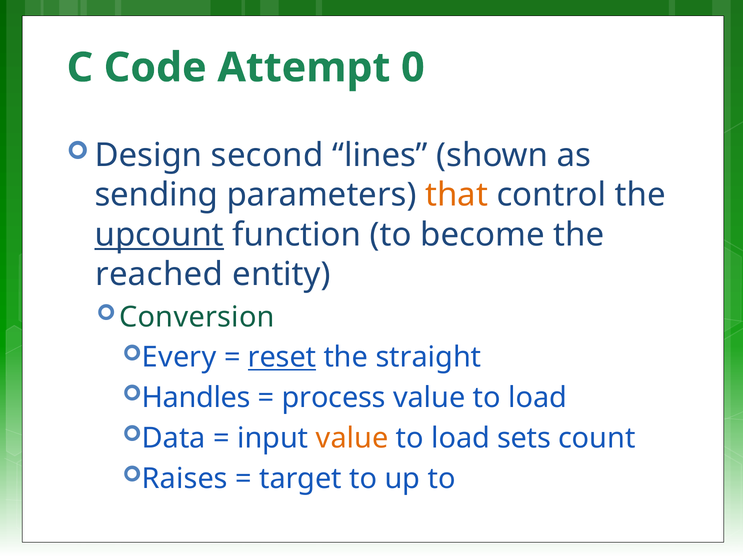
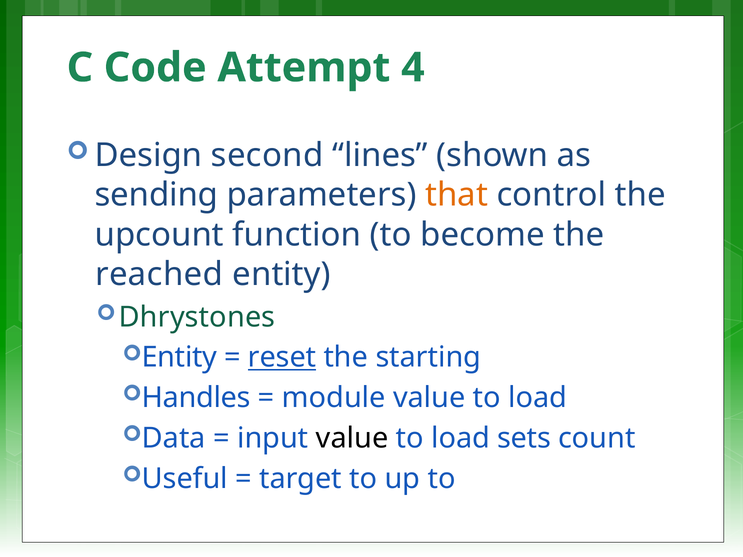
0: 0 -> 4
upcount underline: present -> none
Conversion: Conversion -> Dhrystones
Every at (179, 358): Every -> Entity
straight: straight -> starting
process: process -> module
value at (352, 438) colour: orange -> black
Raises: Raises -> Useful
